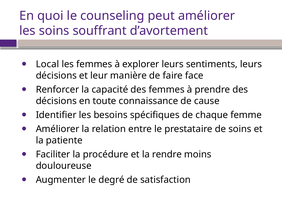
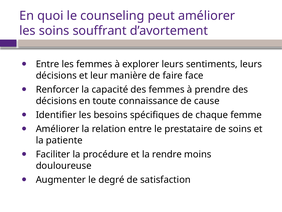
Local at (47, 64): Local -> Entre
